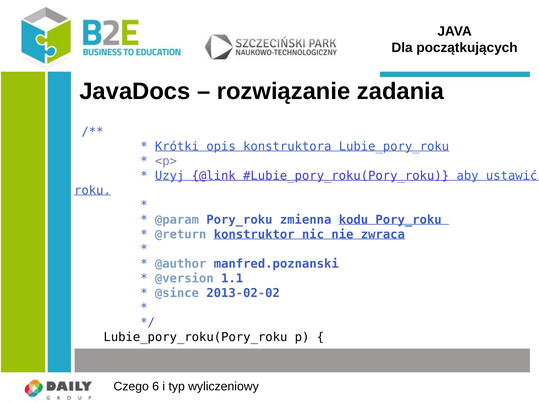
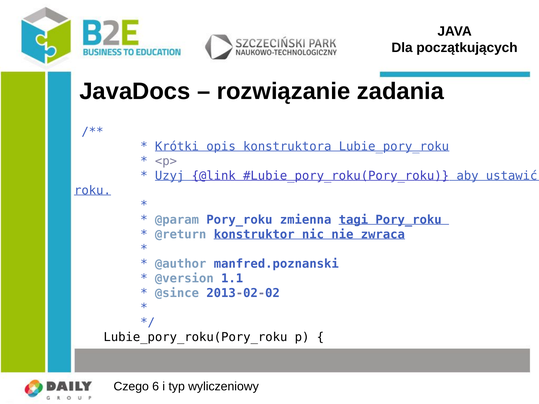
kodu: kodu -> tagi
